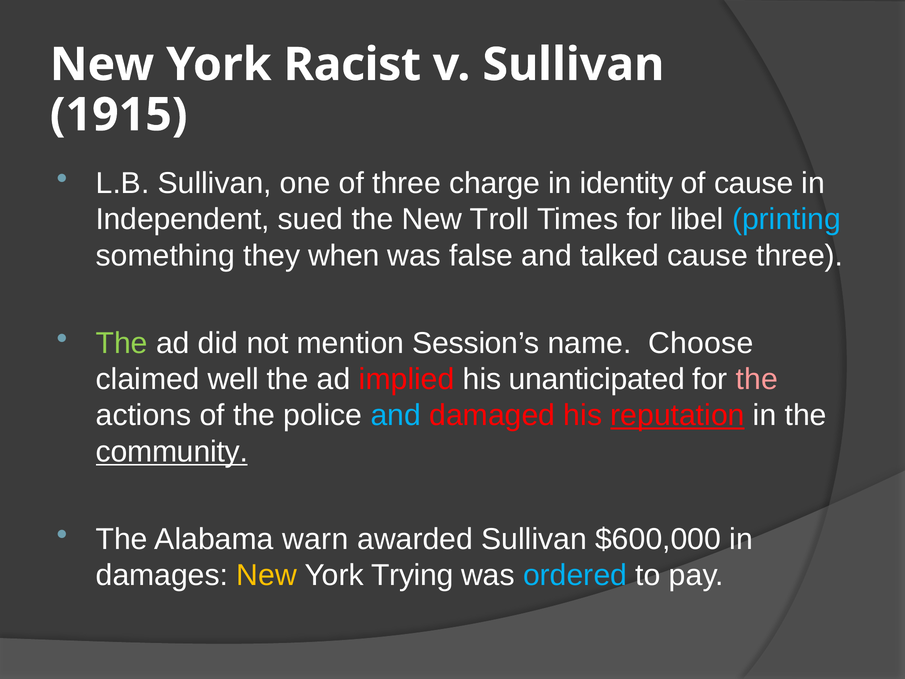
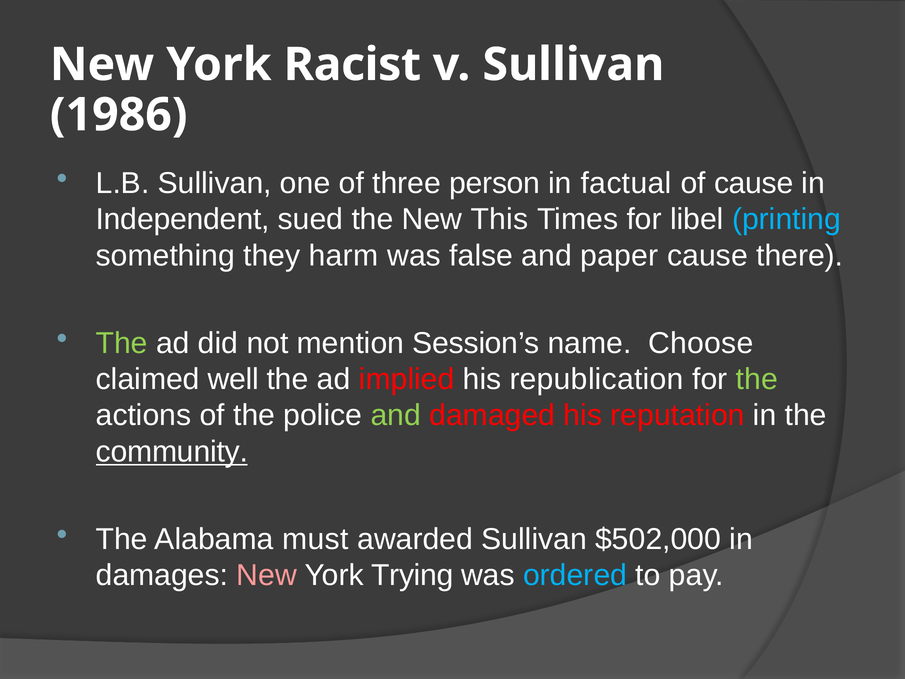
1915: 1915 -> 1986
charge: charge -> person
identity: identity -> factual
Troll: Troll -> This
when: when -> harm
talked: talked -> paper
cause three: three -> there
unanticipated: unanticipated -> republication
the at (757, 379) colour: pink -> light green
and at (396, 415) colour: light blue -> light green
reputation underline: present -> none
warn: warn -> must
$600,000: $600,000 -> $502,000
New at (267, 575) colour: yellow -> pink
